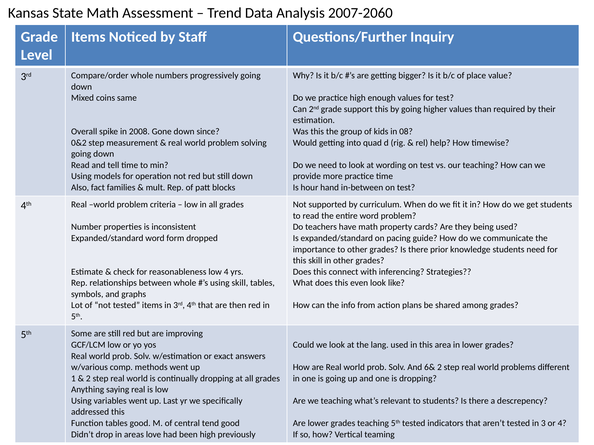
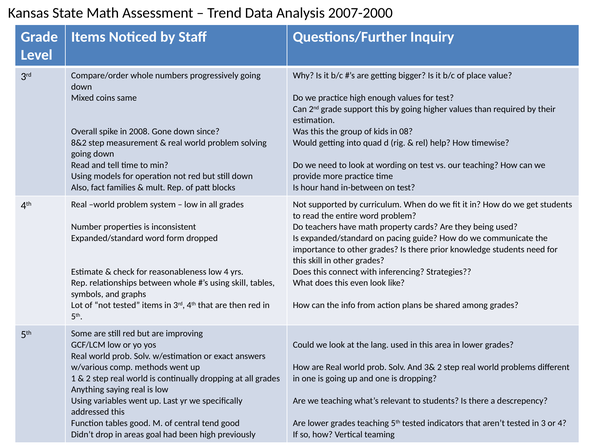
2007-2060: 2007-2060 -> 2007-2000
0&2: 0&2 -> 8&2
criteria: criteria -> system
6&: 6& -> 3&
love: love -> goal
